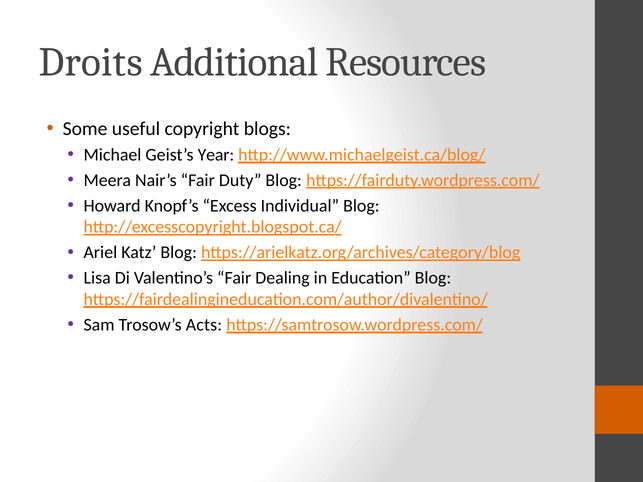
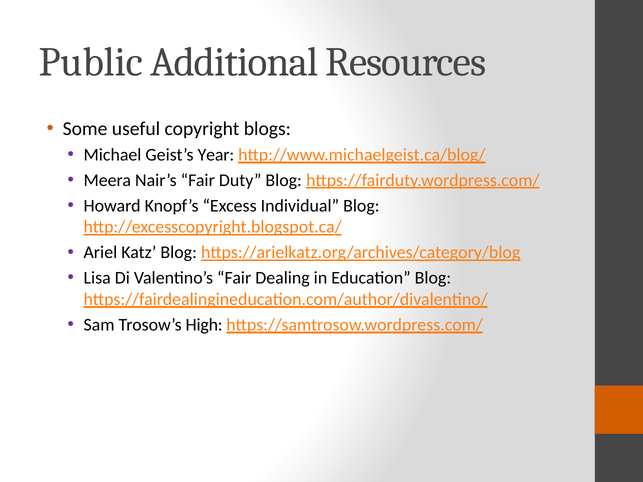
Droits: Droits -> Public
Acts: Acts -> High
